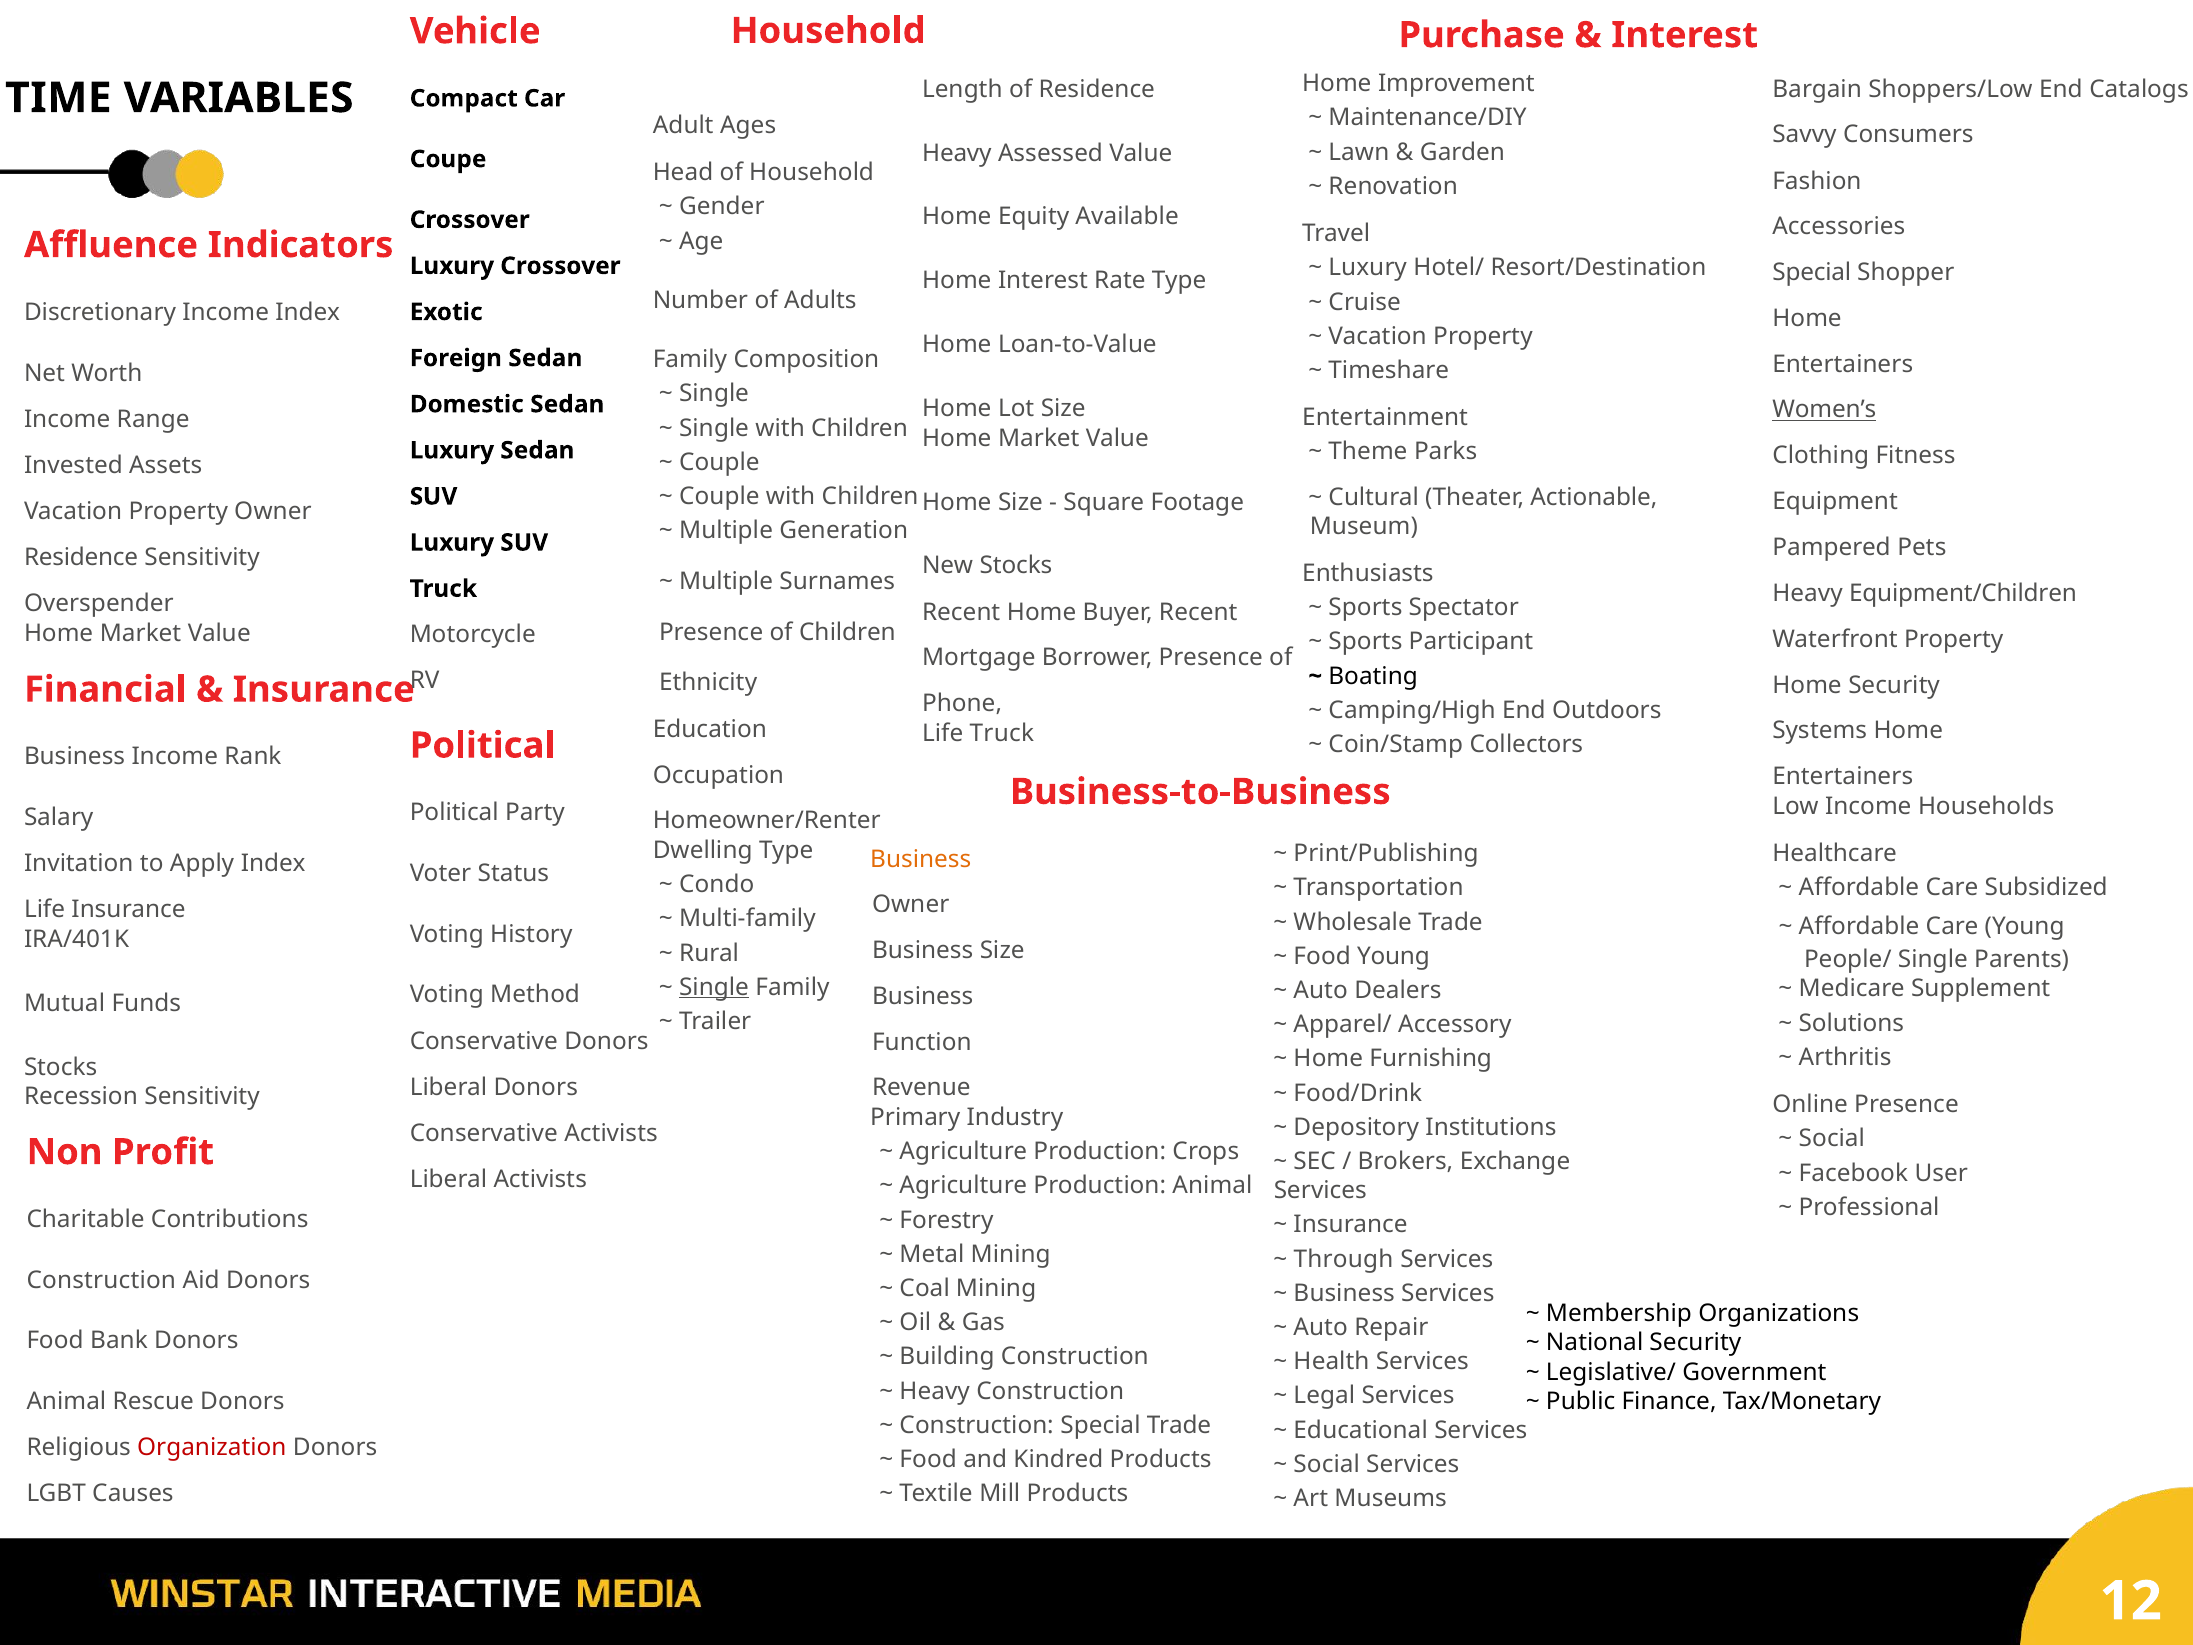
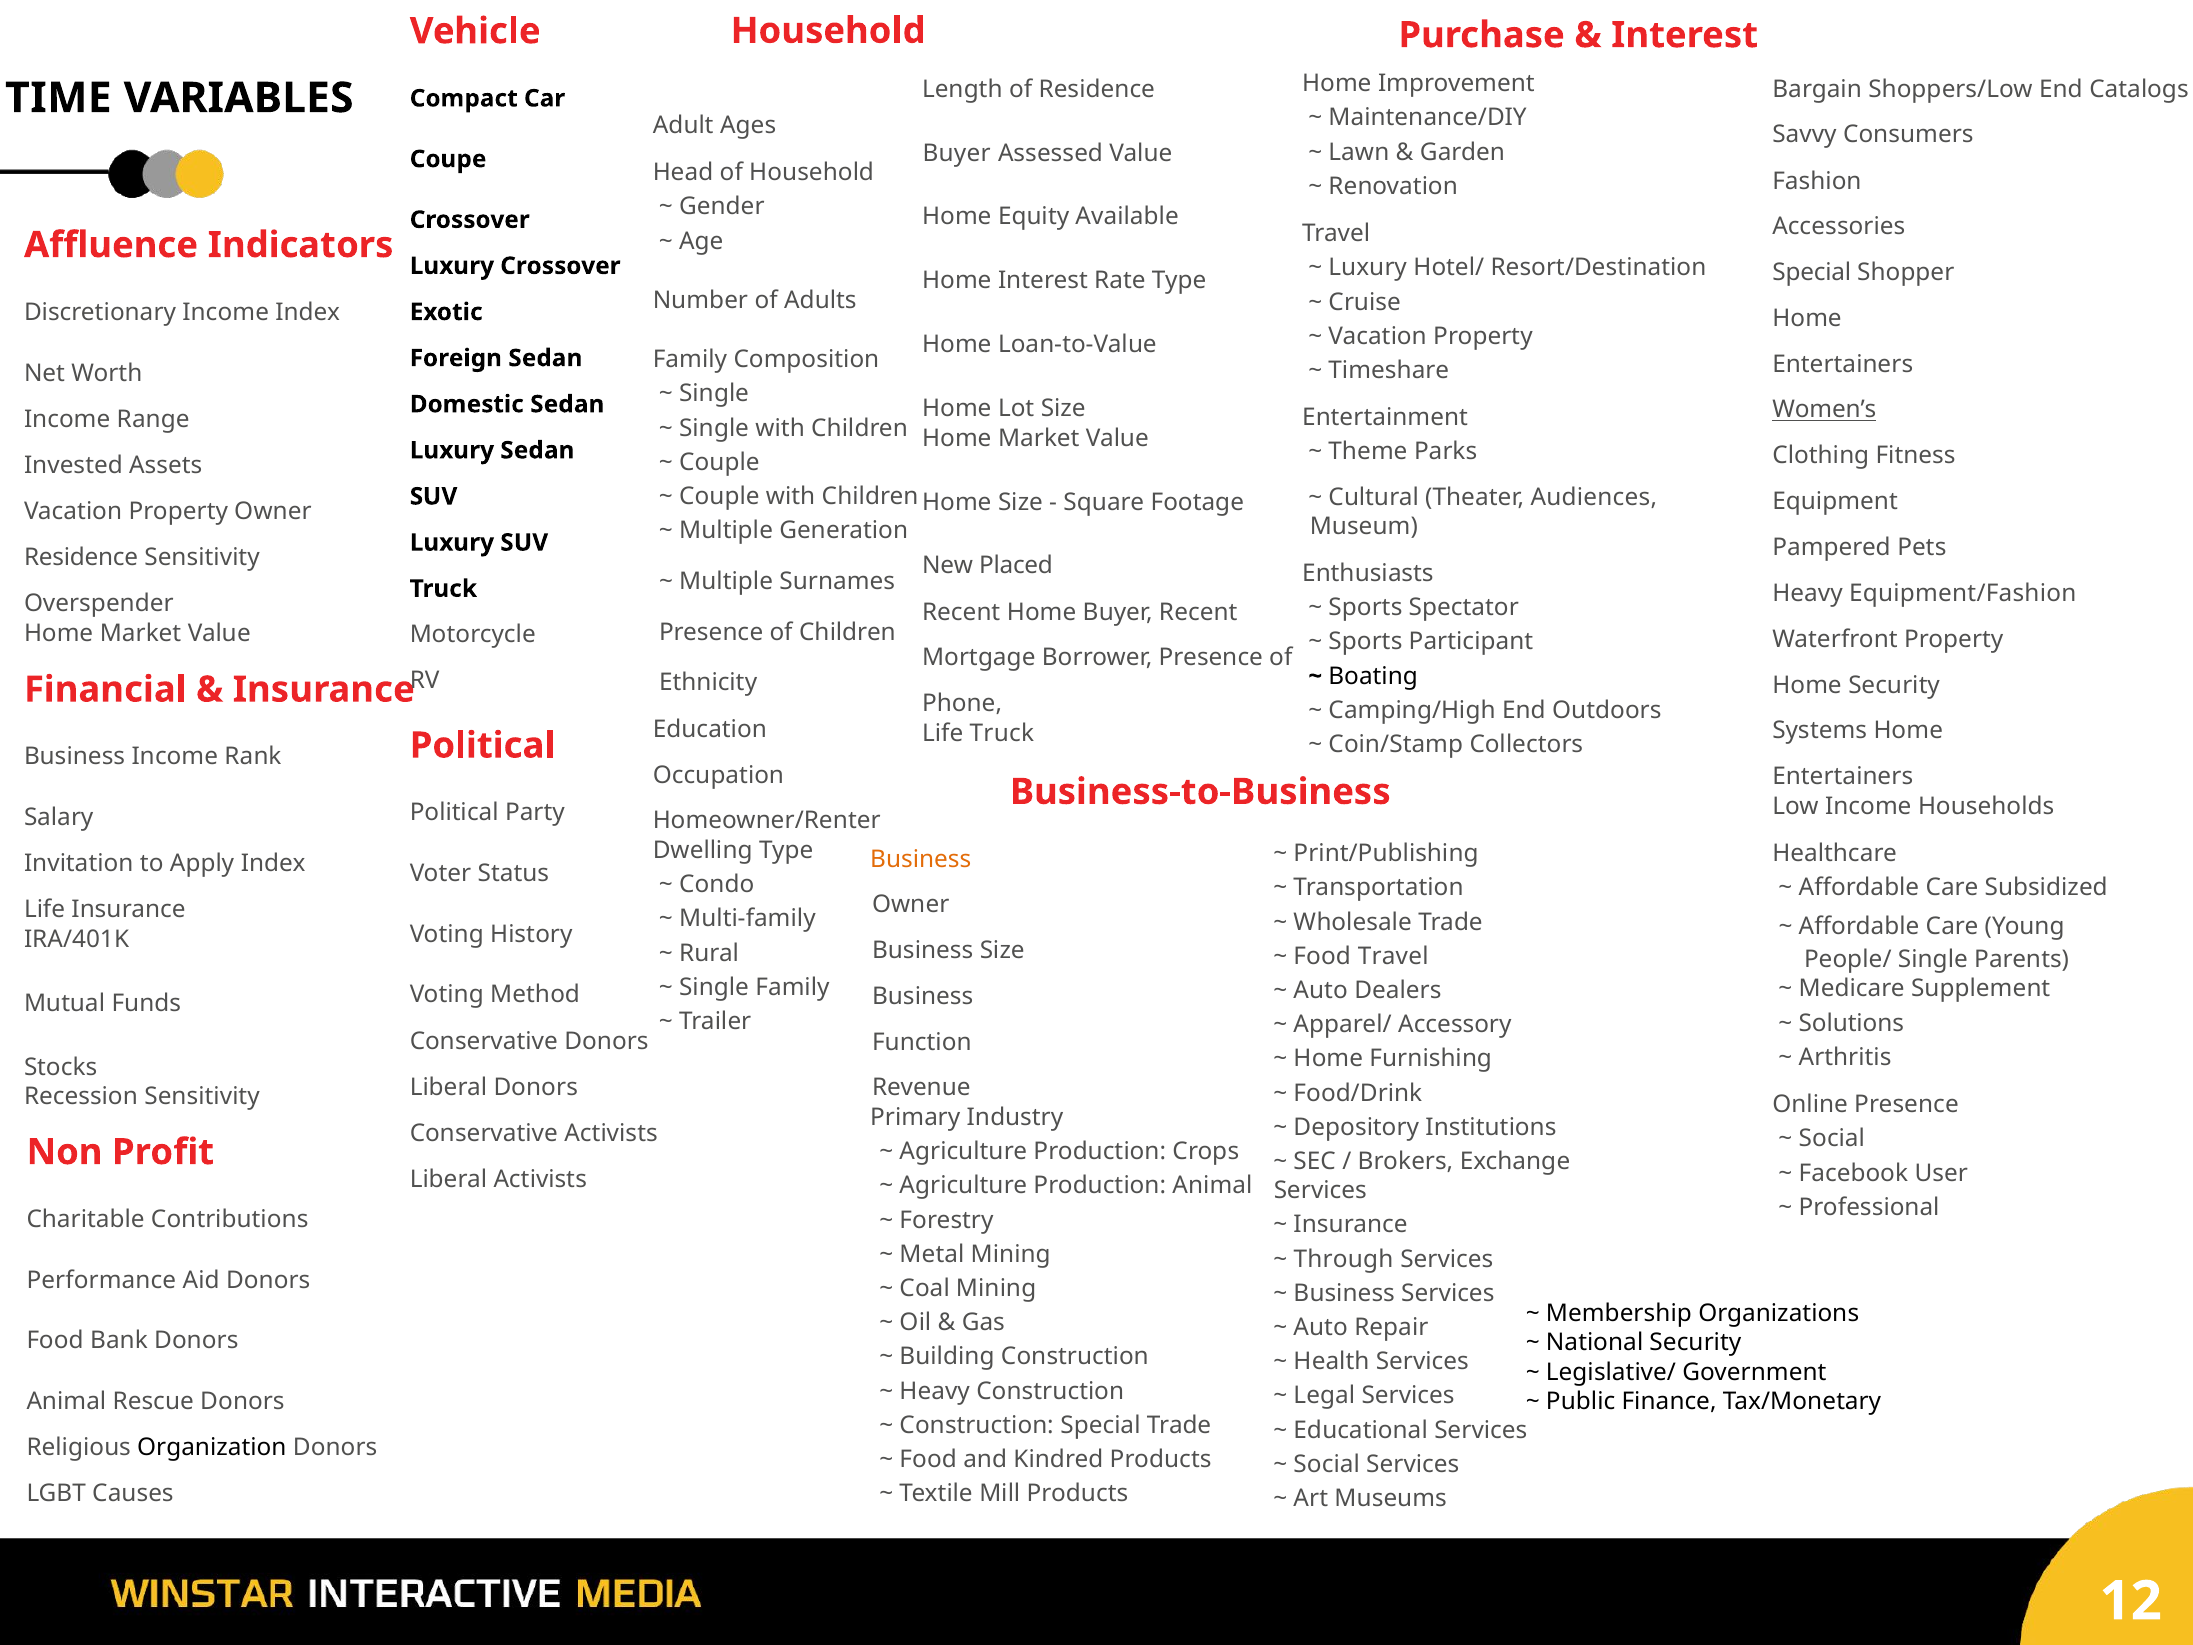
Heavy at (957, 153): Heavy -> Buyer
Actionable: Actionable -> Audiences
New Stocks: Stocks -> Placed
Equipment/Children: Equipment/Children -> Equipment/Fashion
Food Young: Young -> Travel
Single at (714, 987) underline: present -> none
Construction at (101, 1280): Construction -> Performance
Organization colour: red -> black
